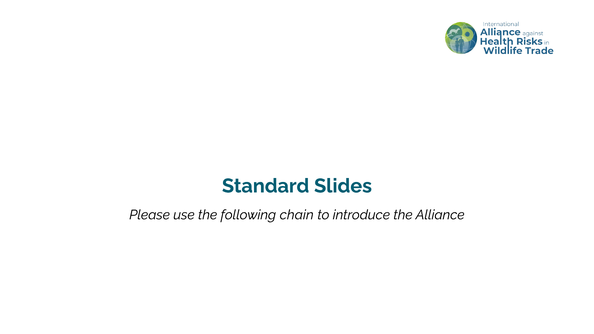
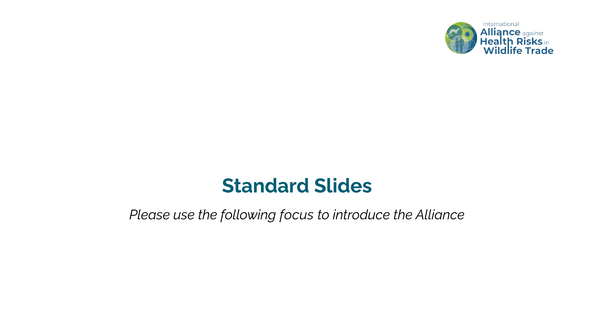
chain: chain -> focus
